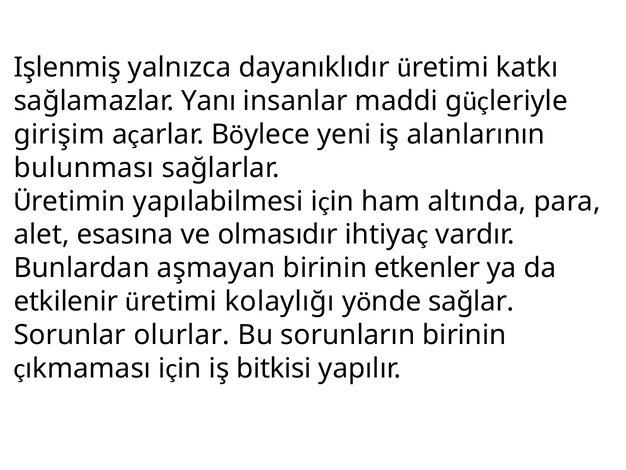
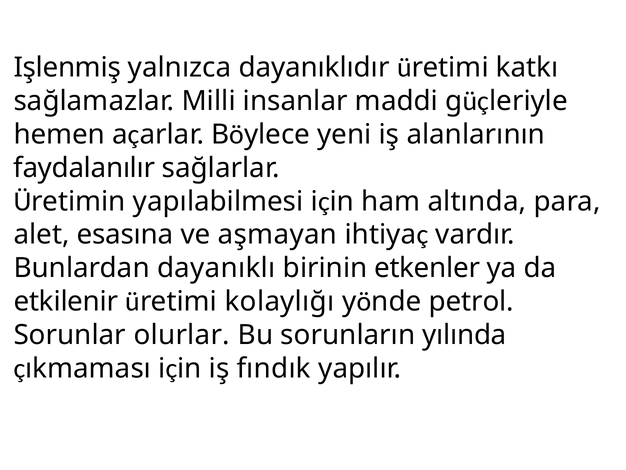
Yanı: Yanı -> Milli
girişim: girişim -> hemen
bulunması: bulunması -> faydalanılır
olmasıdır: olmasıdır -> aşmayan
aşmayan: aşmayan -> dayanıklı
sağlar: sağlar -> petrol
sorunların birinin: birinin -> yılında
bitkisi: bitkisi -> fındık
